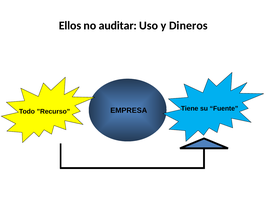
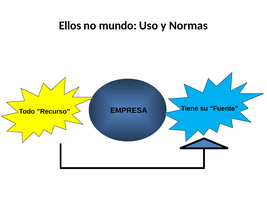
auditar: auditar -> mundo
Dineros: Dineros -> Normas
